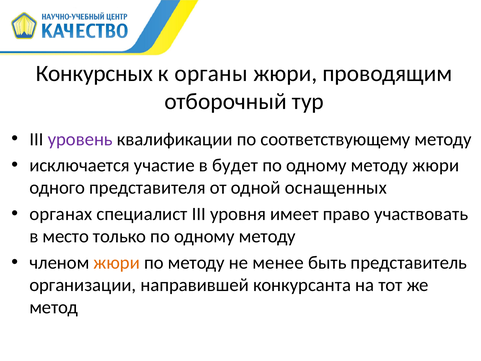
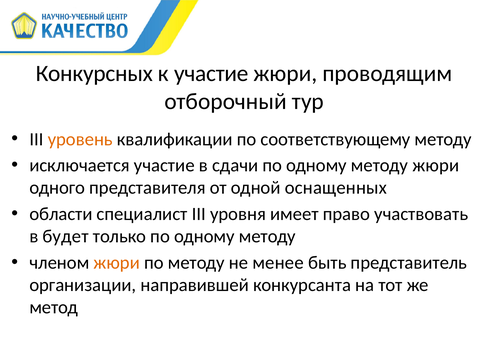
к органы: органы -> участие
уровень colour: purple -> orange
будет: будет -> сдачи
органах: органах -> области
место: место -> будет
